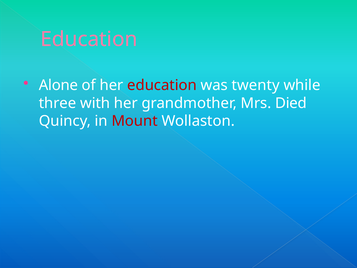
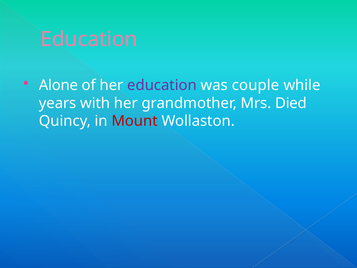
education at (162, 85) colour: red -> purple
twenty: twenty -> couple
three: three -> years
